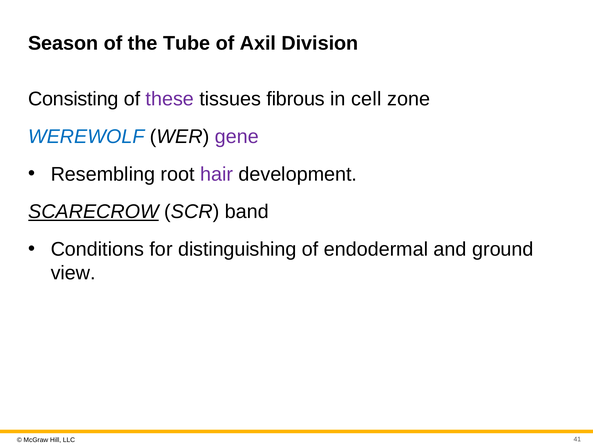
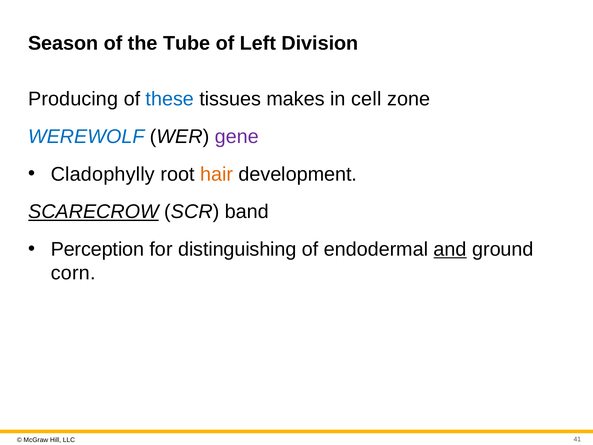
Axil: Axil -> Left
Consisting: Consisting -> Producing
these colour: purple -> blue
fibrous: fibrous -> makes
Resembling: Resembling -> Cladophylly
hair colour: purple -> orange
Conditions: Conditions -> Perception
and underline: none -> present
view: view -> corn
